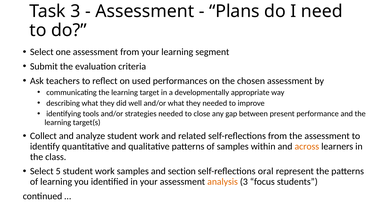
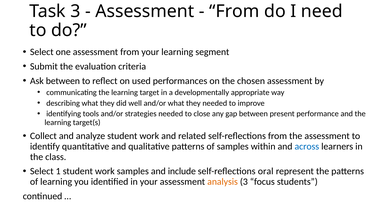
Plans at (234, 11): Plans -> From
Ask teachers: teachers -> between
across colour: orange -> blue
5: 5 -> 1
section: section -> include
